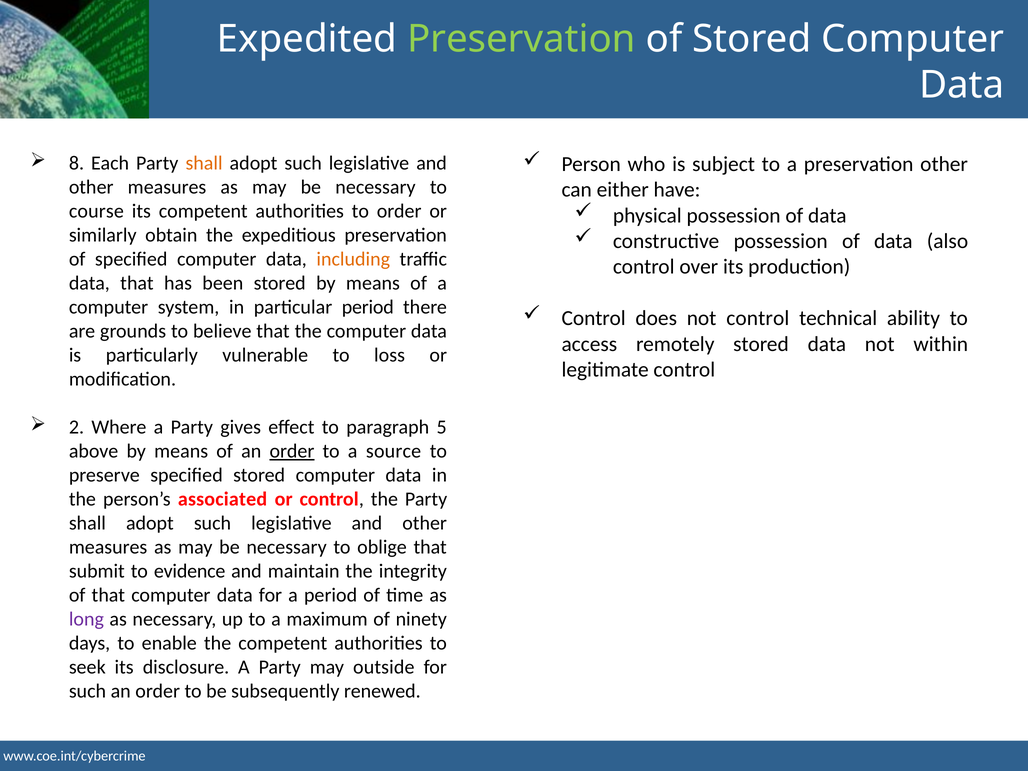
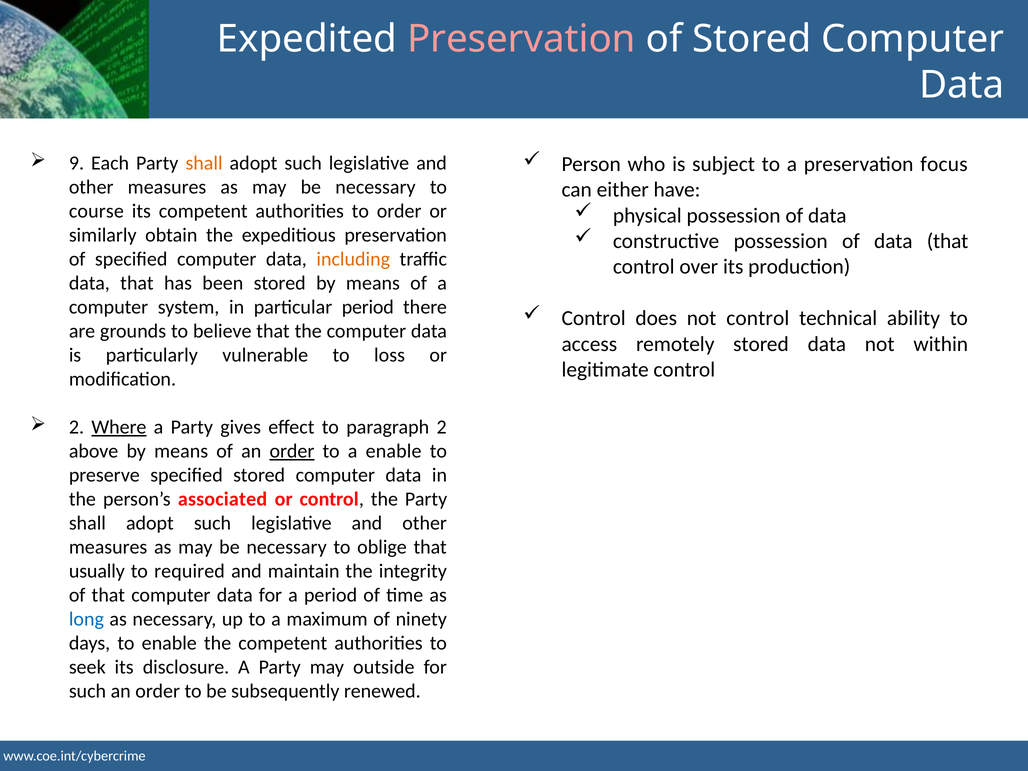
Preservation at (521, 39) colour: light green -> pink
8: 8 -> 9
preservation other: other -> focus
of data also: also -> that
Where underline: none -> present
paragraph 5: 5 -> 2
a source: source -> enable
submit: submit -> usually
evidence: evidence -> required
long colour: purple -> blue
